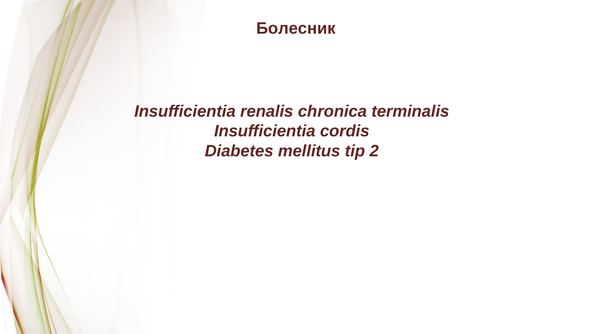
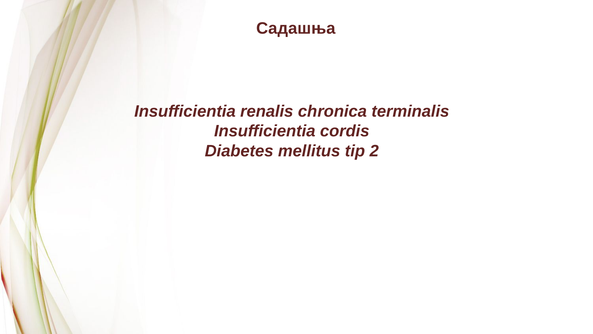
Болесник: Болесник -> Садашња
